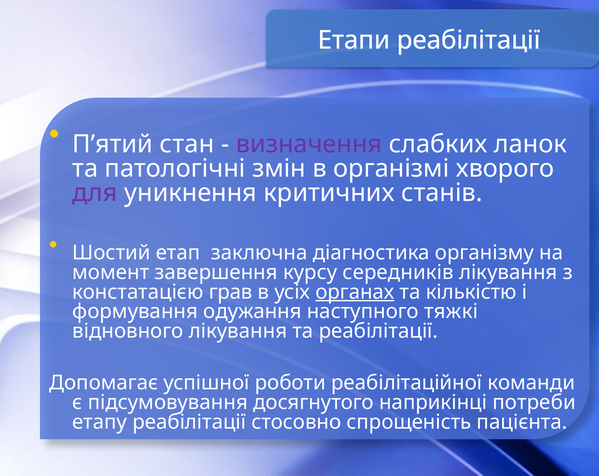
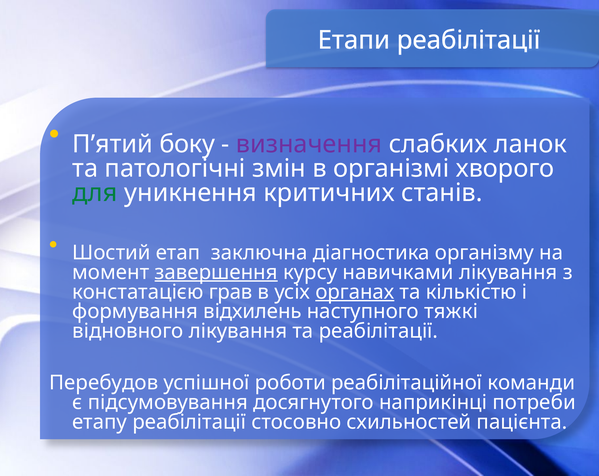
стан: стан -> боку
для colour: purple -> green
завершення underline: none -> present
середників: середників -> навичками
одужання: одужання -> вiдхилень
Допомагає: Допомагає -> Перебудов
спрощеність: спрощеність -> схильностей
